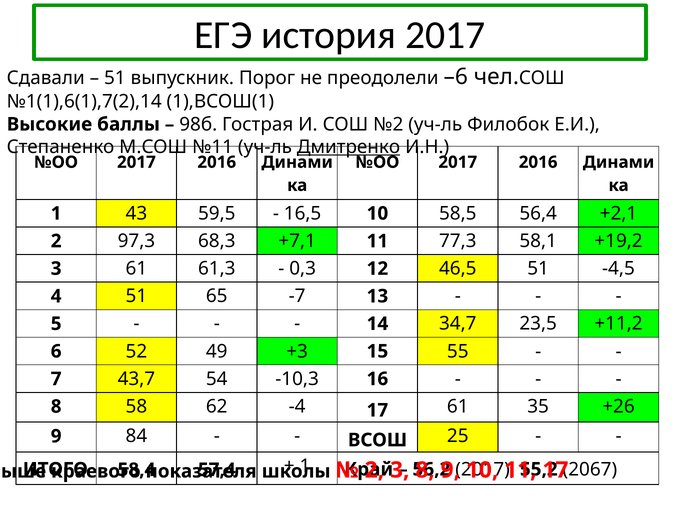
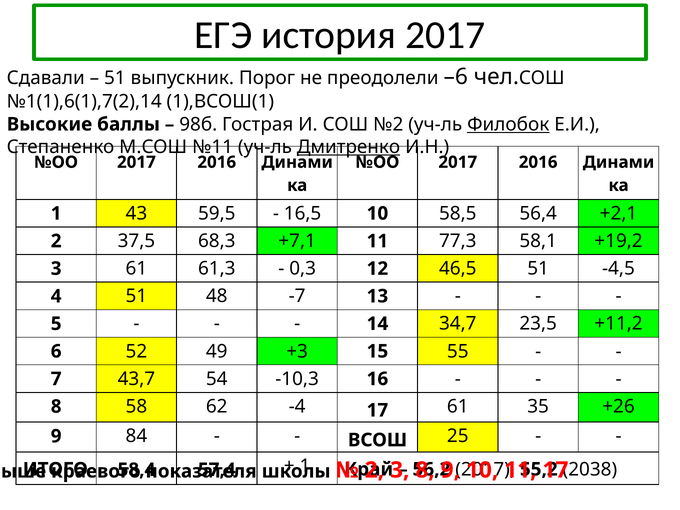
Филобок underline: none -> present
97,3: 97,3 -> 37,5
65: 65 -> 48
2067: 2067 -> 2038
